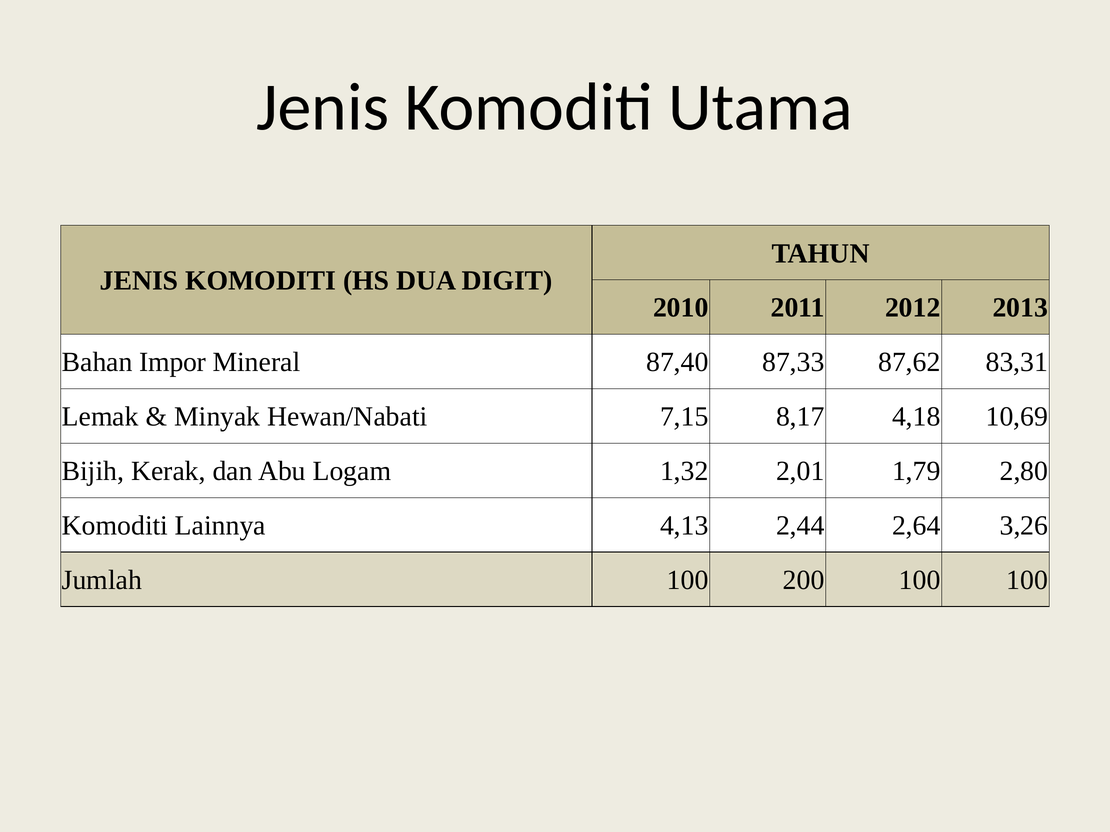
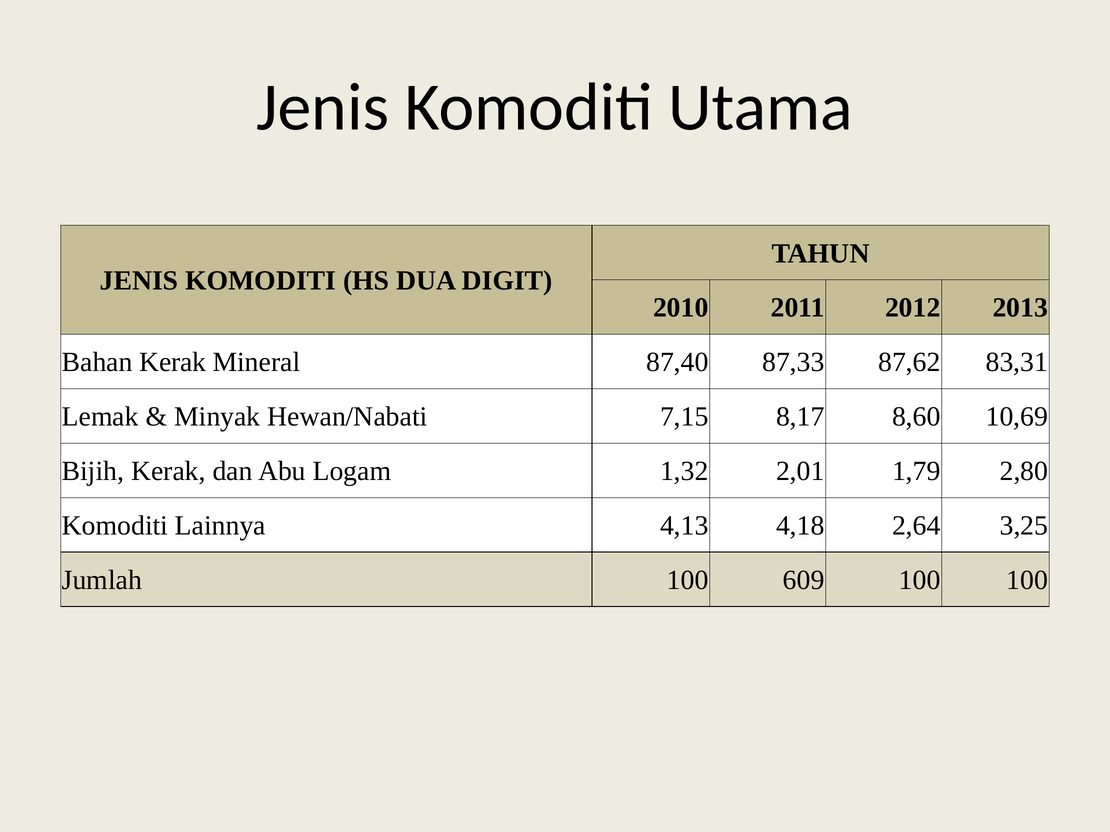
Bahan Impor: Impor -> Kerak
4,18: 4,18 -> 8,60
2,44: 2,44 -> 4,18
3,26: 3,26 -> 3,25
200: 200 -> 609
